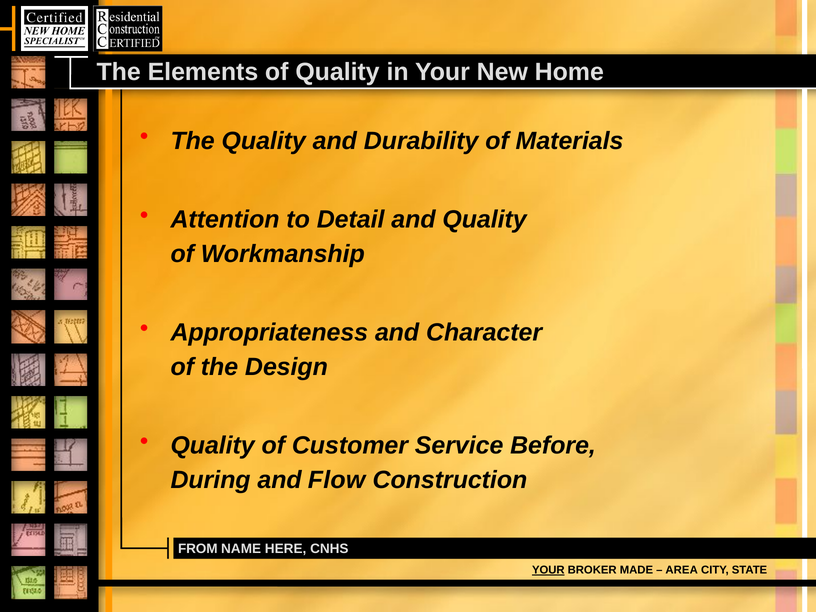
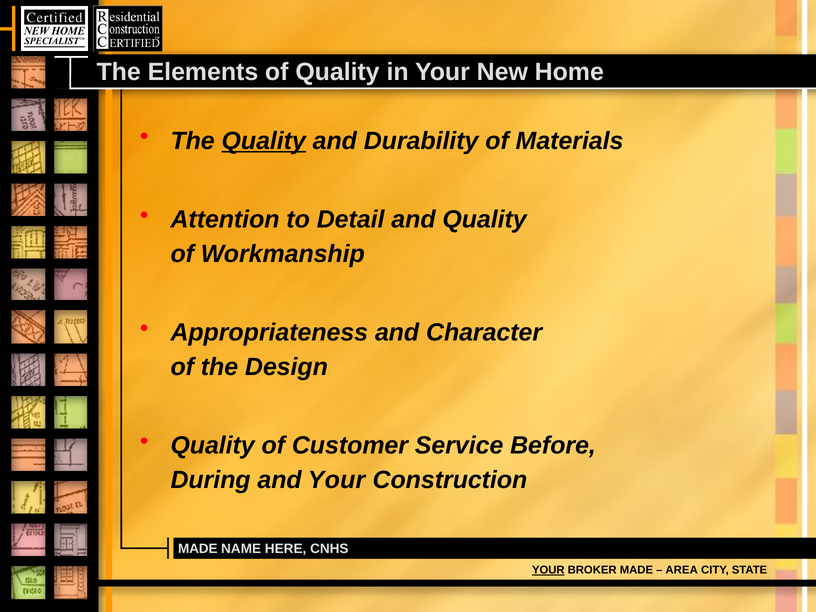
Quality at (264, 141) underline: none -> present
and Flow: Flow -> Your
FROM at (198, 549): FROM -> MADE
